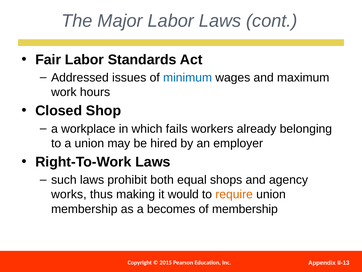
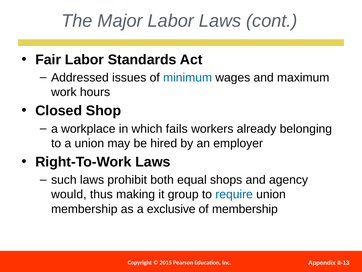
works: works -> would
would: would -> group
require colour: orange -> blue
becomes: becomes -> exclusive
